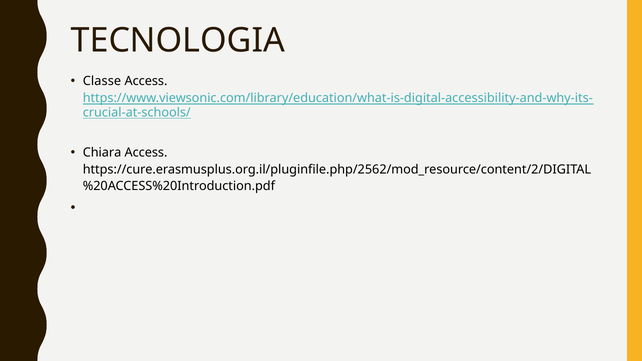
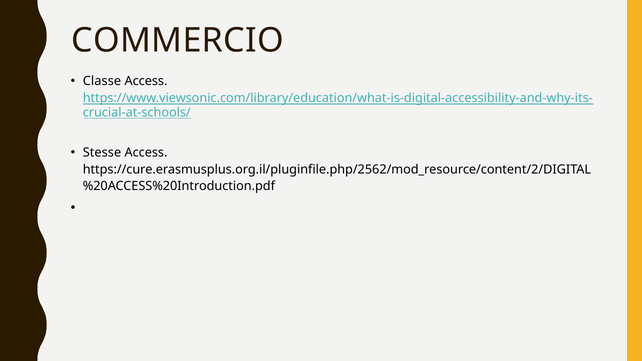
TECNOLOGIA: TECNOLOGIA -> COMMERCIO
Chiara: Chiara -> Stesse
